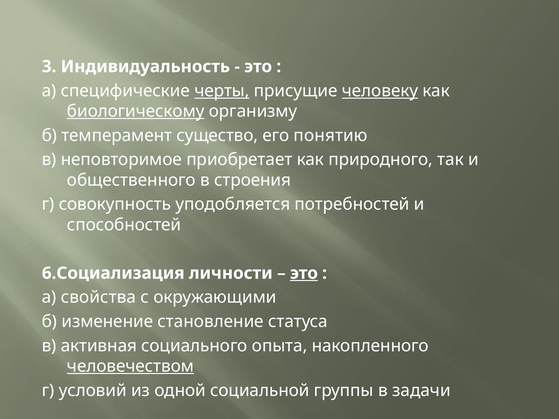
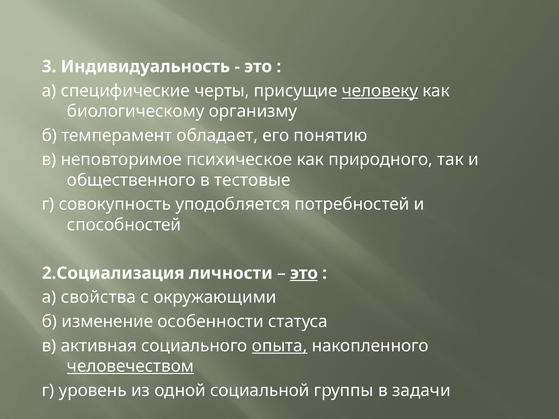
черты underline: present -> none
биологическому underline: present -> none
существо: существо -> обладает
приобретает: приобретает -> психическое
строения: строения -> тестовые
6.Социализация: 6.Социализация -> 2.Социализация
становление: становление -> особенности
опыта underline: none -> present
условий: условий -> уровень
